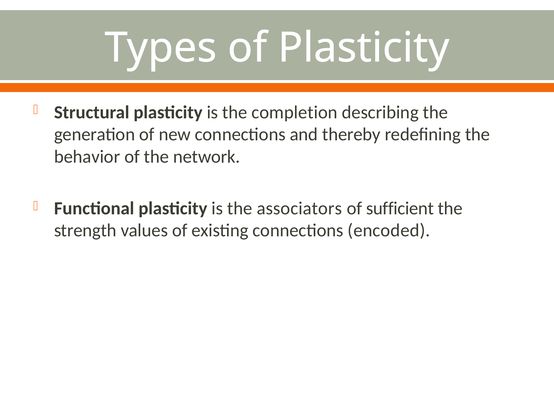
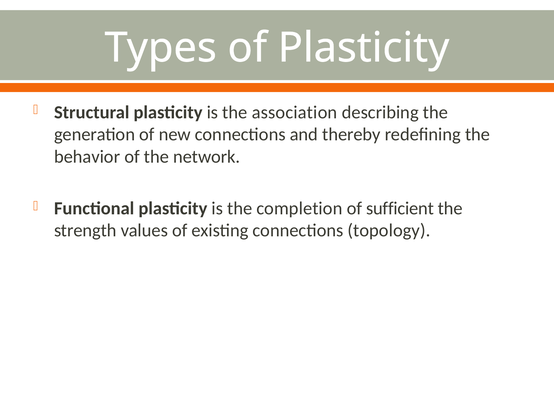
completion: completion -> association
associators: associators -> completion
encoded: encoded -> topology
